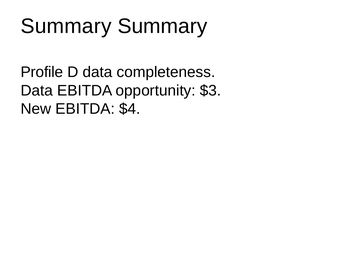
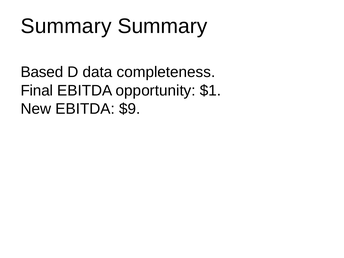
Profile: Profile -> Based
Data at (37, 90): Data -> Final
$3: $3 -> $1
$4: $4 -> $9
